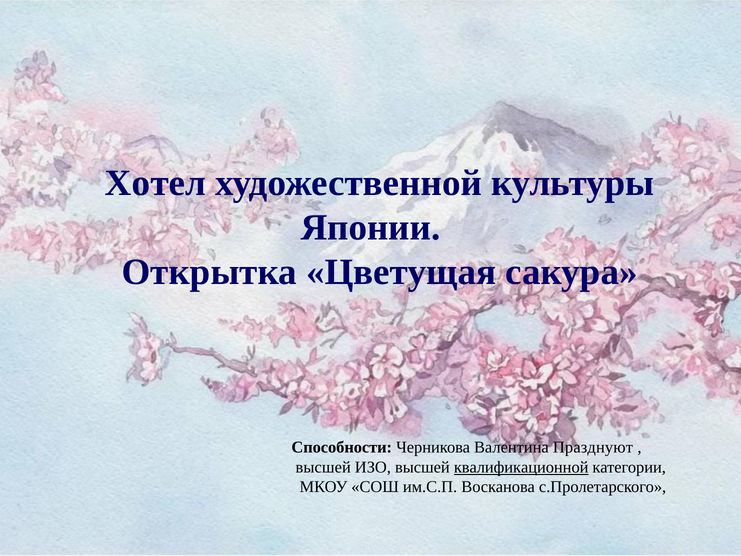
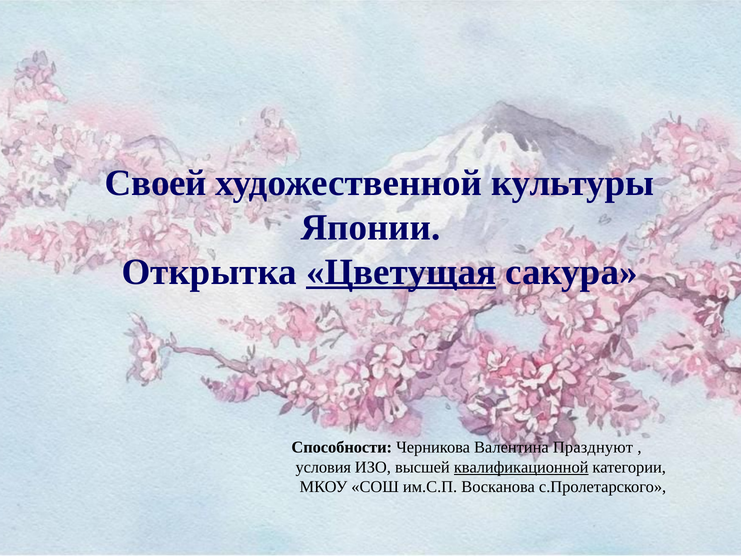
Хотел: Хотел -> Своей
Цветущая underline: none -> present
высшей at (323, 467): высшей -> условия
